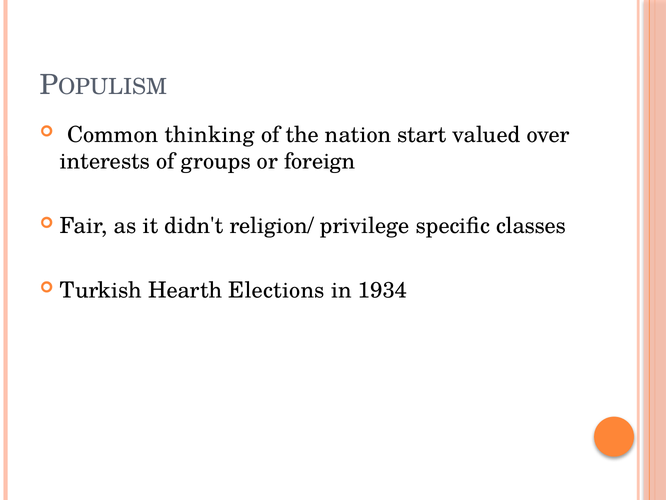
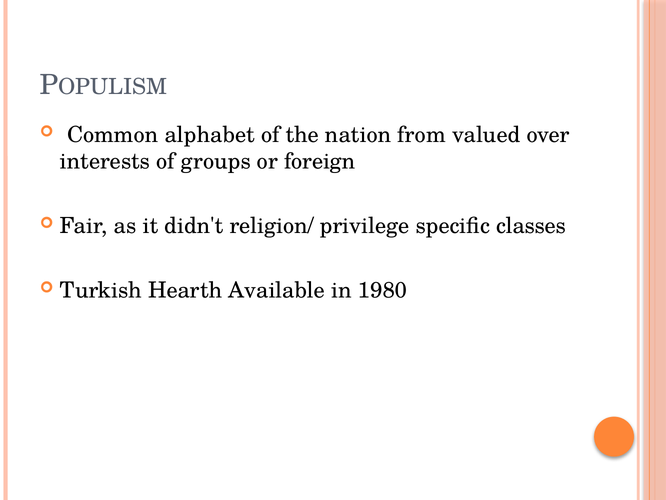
thinking: thinking -> alphabet
start: start -> from
Elections: Elections -> Available
1934: 1934 -> 1980
